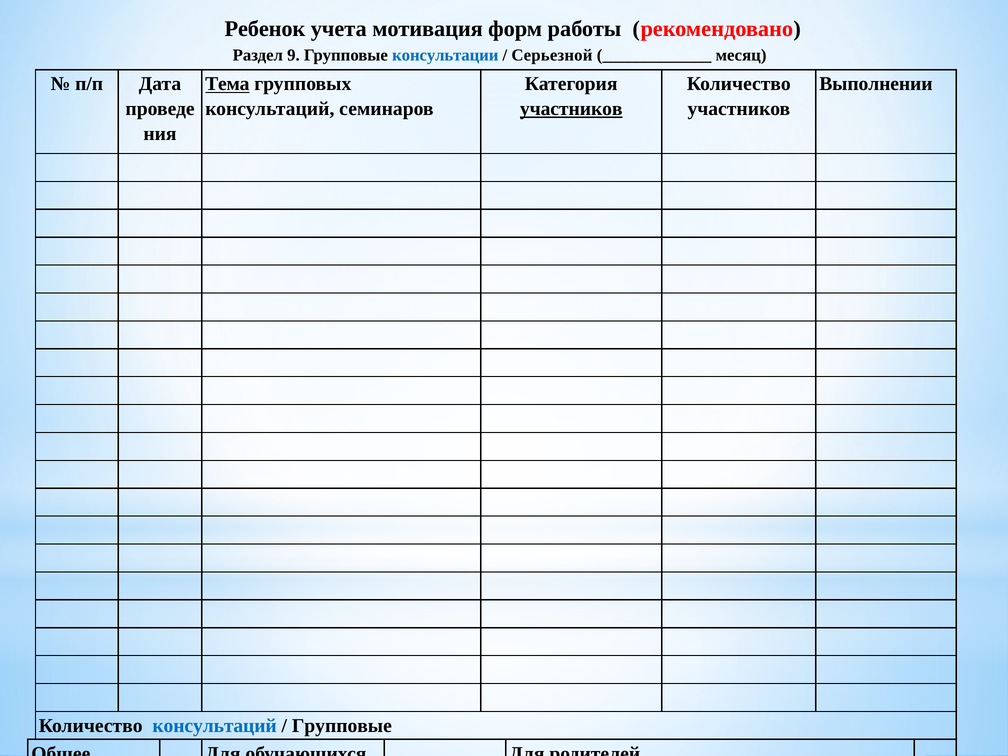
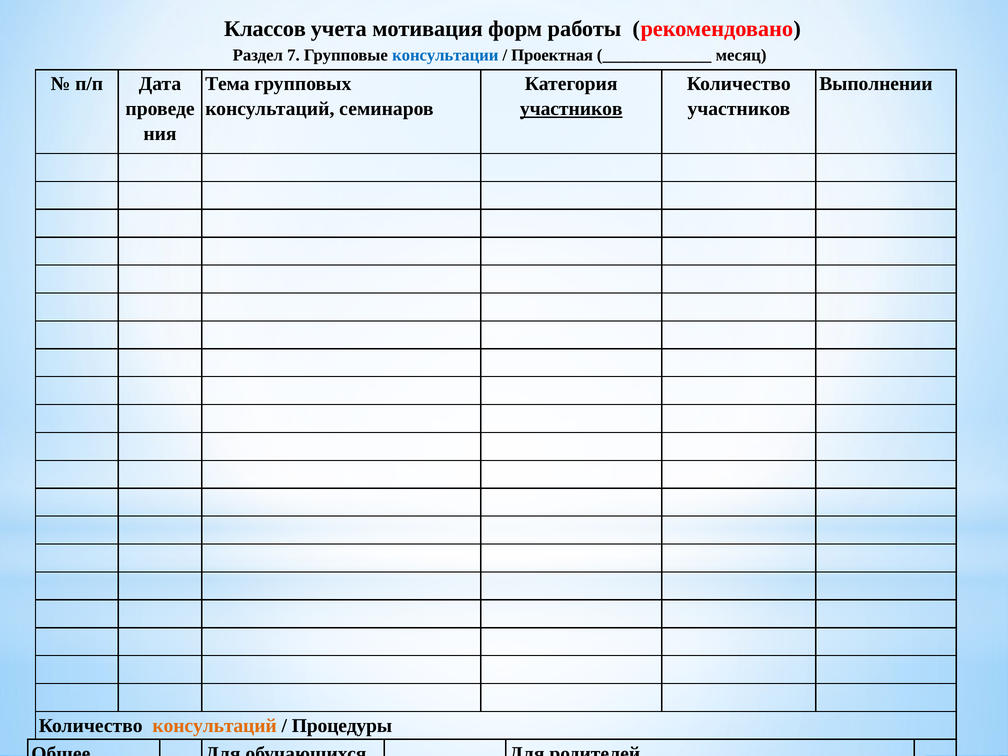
Ребенок: Ребенок -> Классов
9: 9 -> 7
Серьезной: Серьезной -> Проектная
Тема underline: present -> none
консультаций at (215, 726) colour: blue -> orange
Групповые at (342, 726): Групповые -> Процедуры
